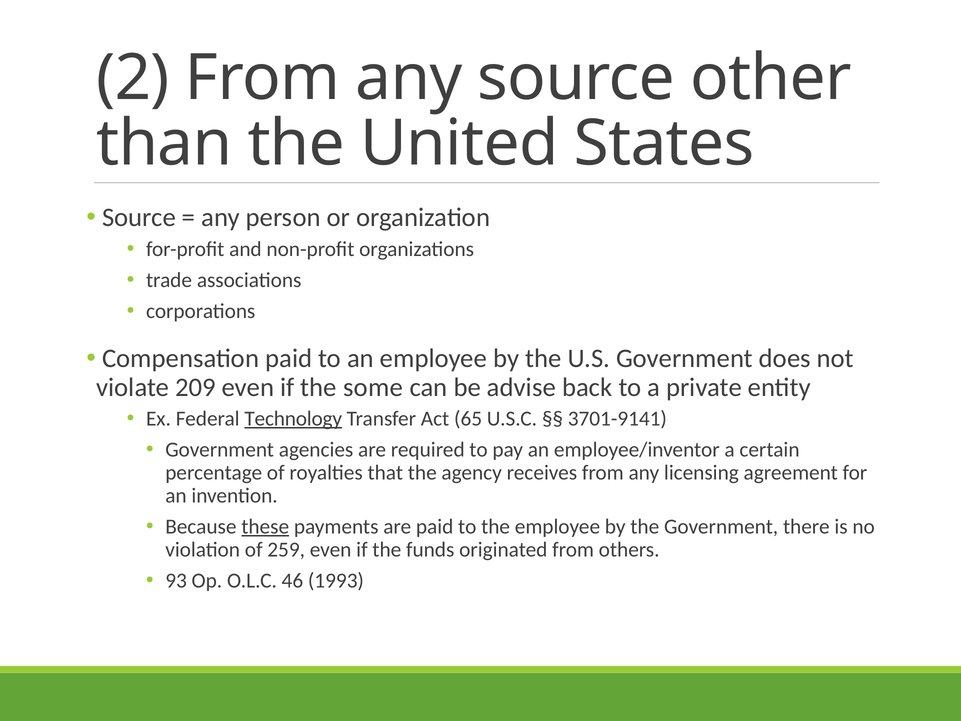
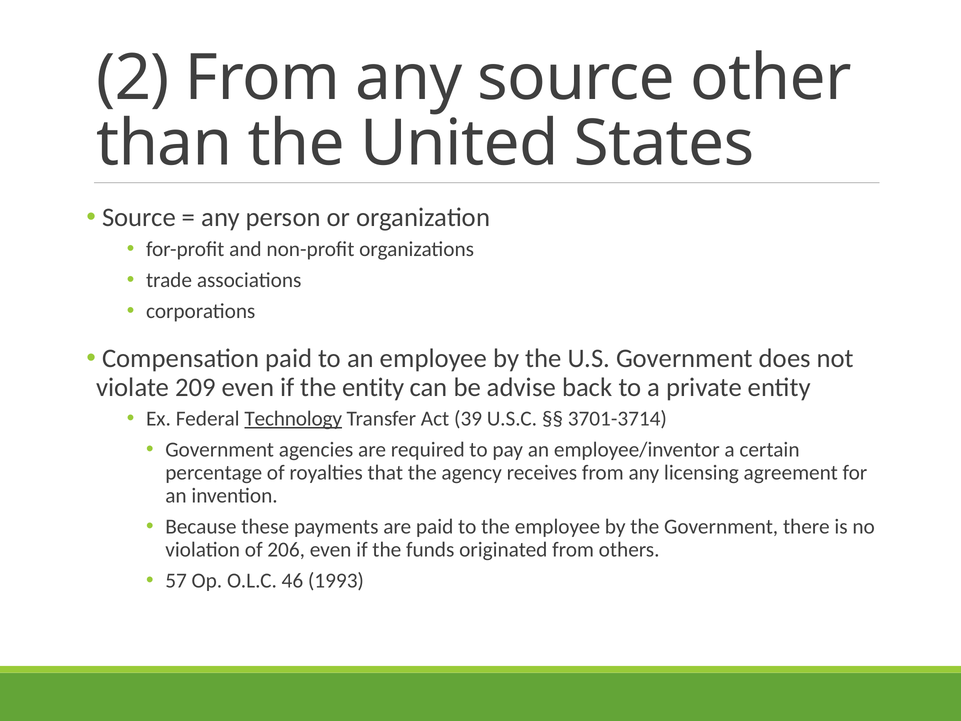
the some: some -> entity
65: 65 -> 39
3701-9141: 3701-9141 -> 3701-3714
these underline: present -> none
259: 259 -> 206
93: 93 -> 57
